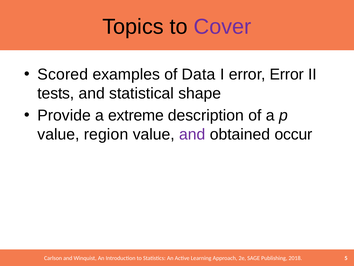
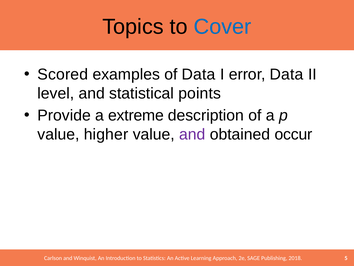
Cover colour: purple -> blue
error Error: Error -> Data
tests: tests -> level
shape: shape -> points
region: region -> higher
